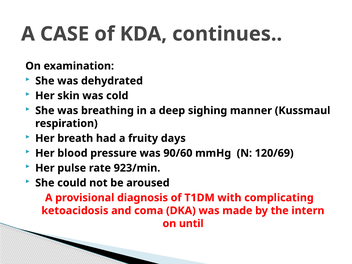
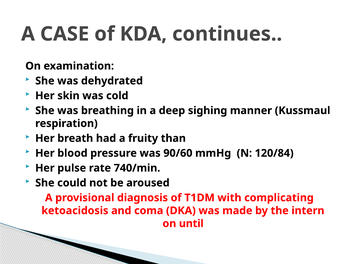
days: days -> than
120/69: 120/69 -> 120/84
923/min: 923/min -> 740/min
